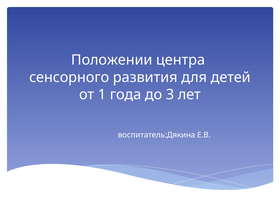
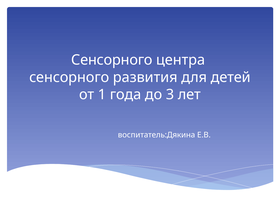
Положении at (112, 60): Положении -> Сенсорного
